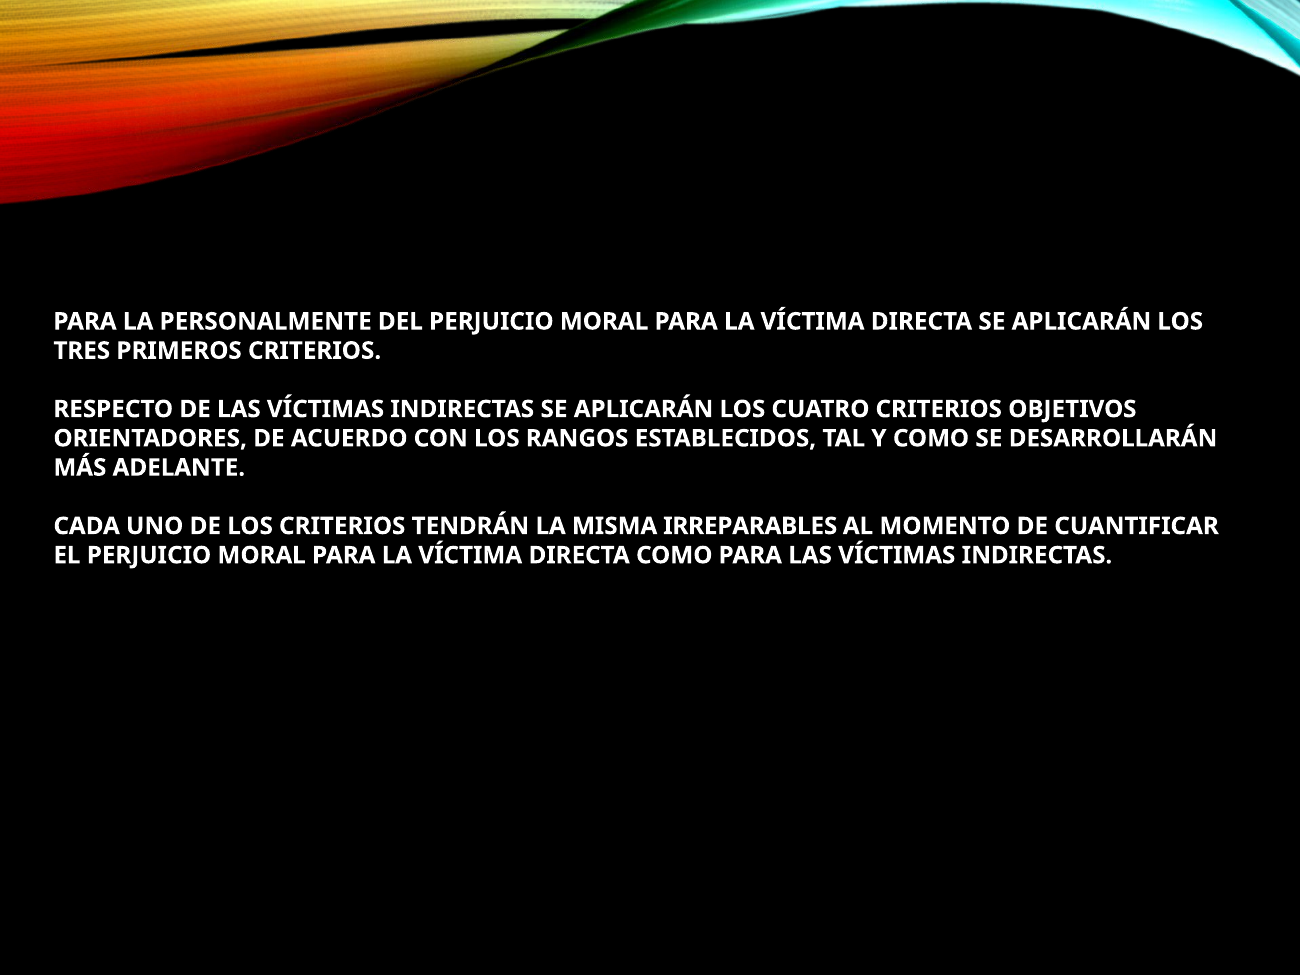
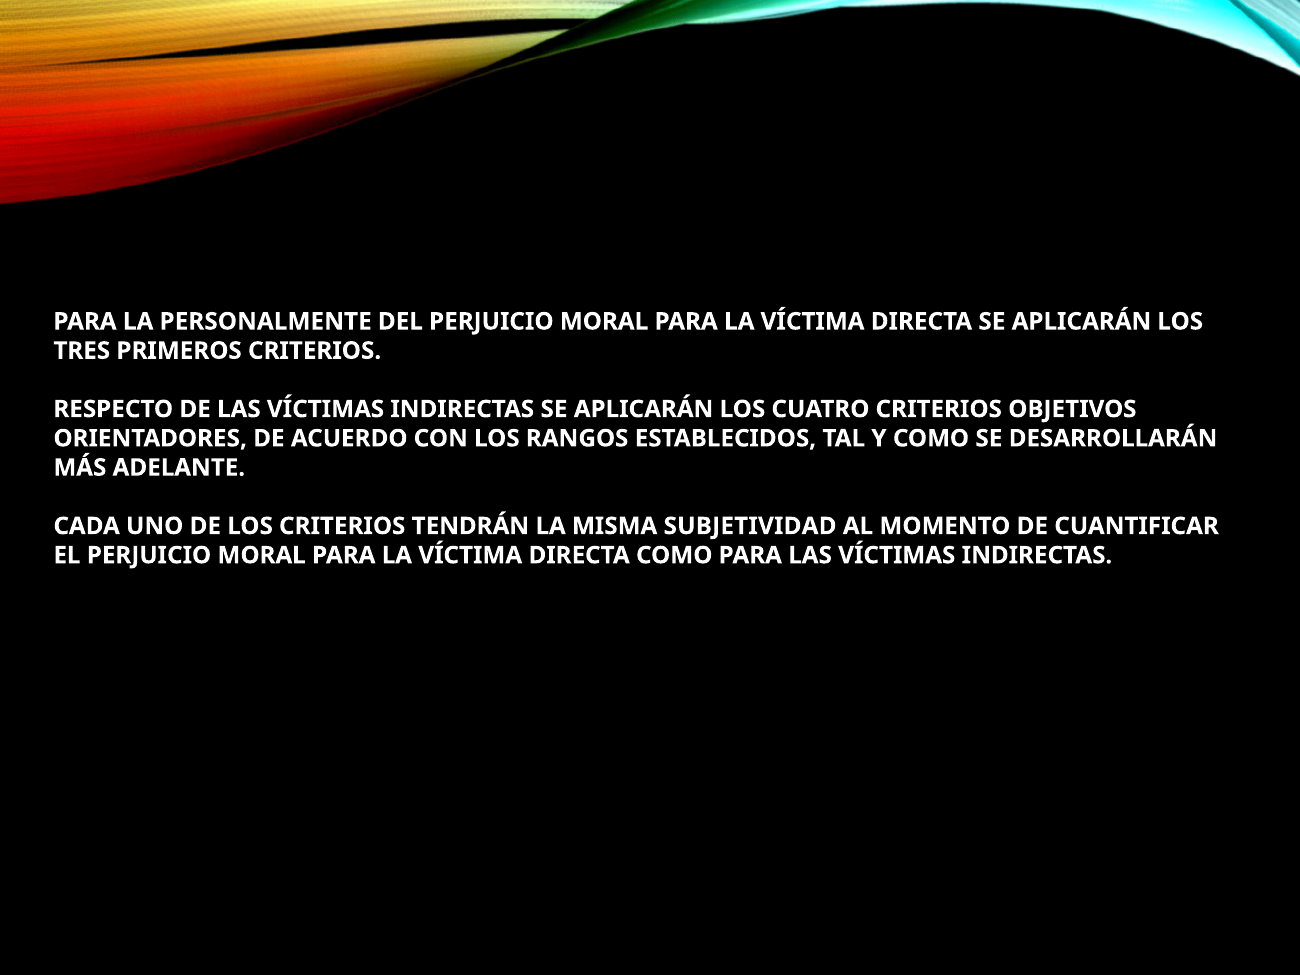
IRREPARABLES: IRREPARABLES -> SUBJETIVIDAD
